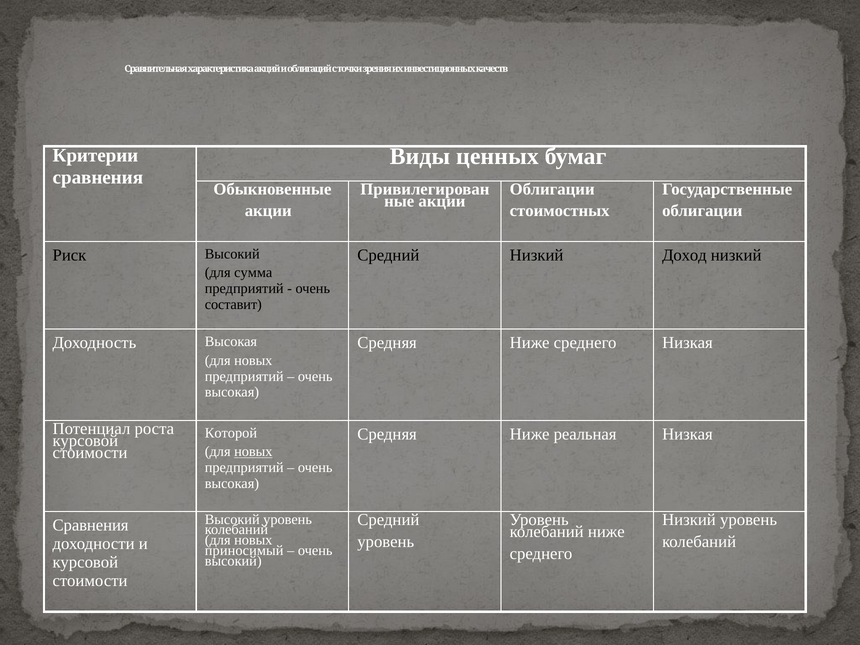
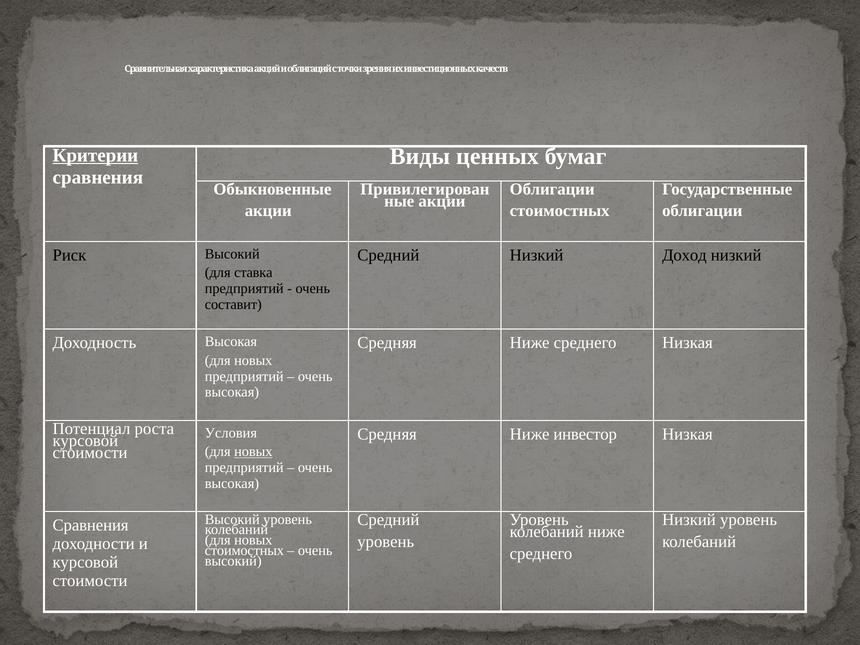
Критерии underline: none -> present
сумма: сумма -> ставка
Которой: Которой -> Условия
реальная: реальная -> инвестор
приносимый at (244, 550): приносимый -> стоимостных
